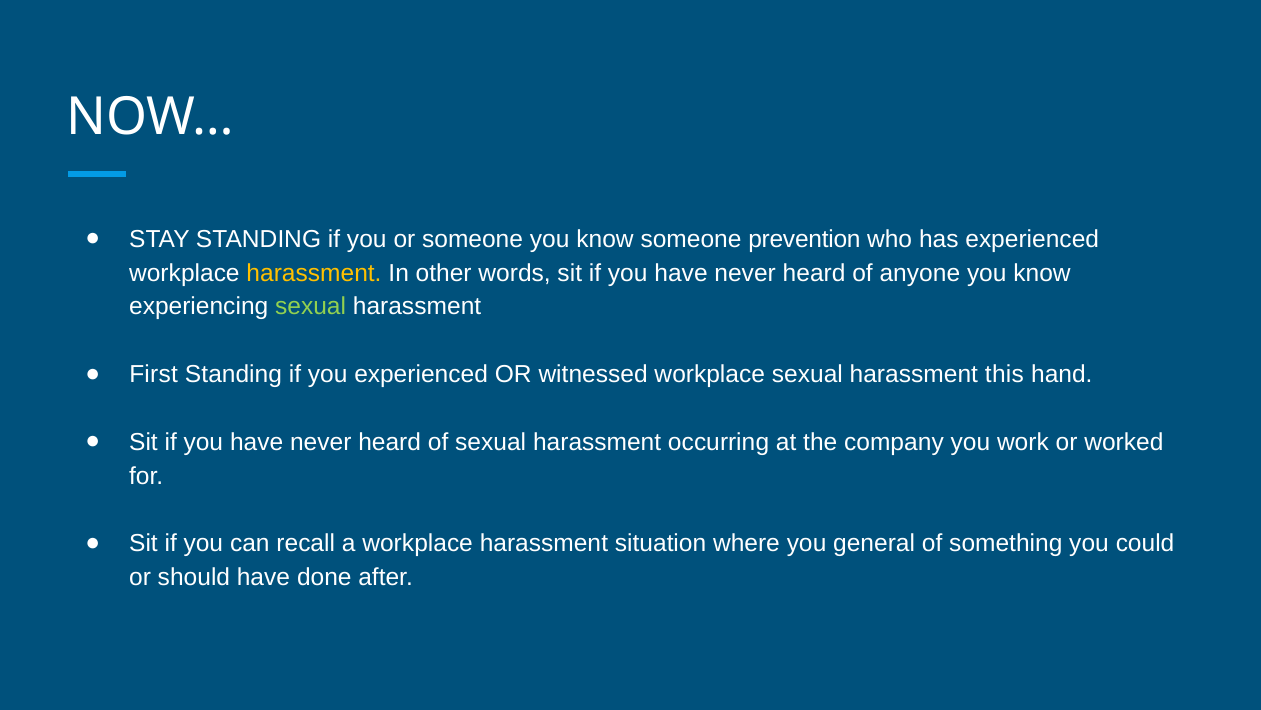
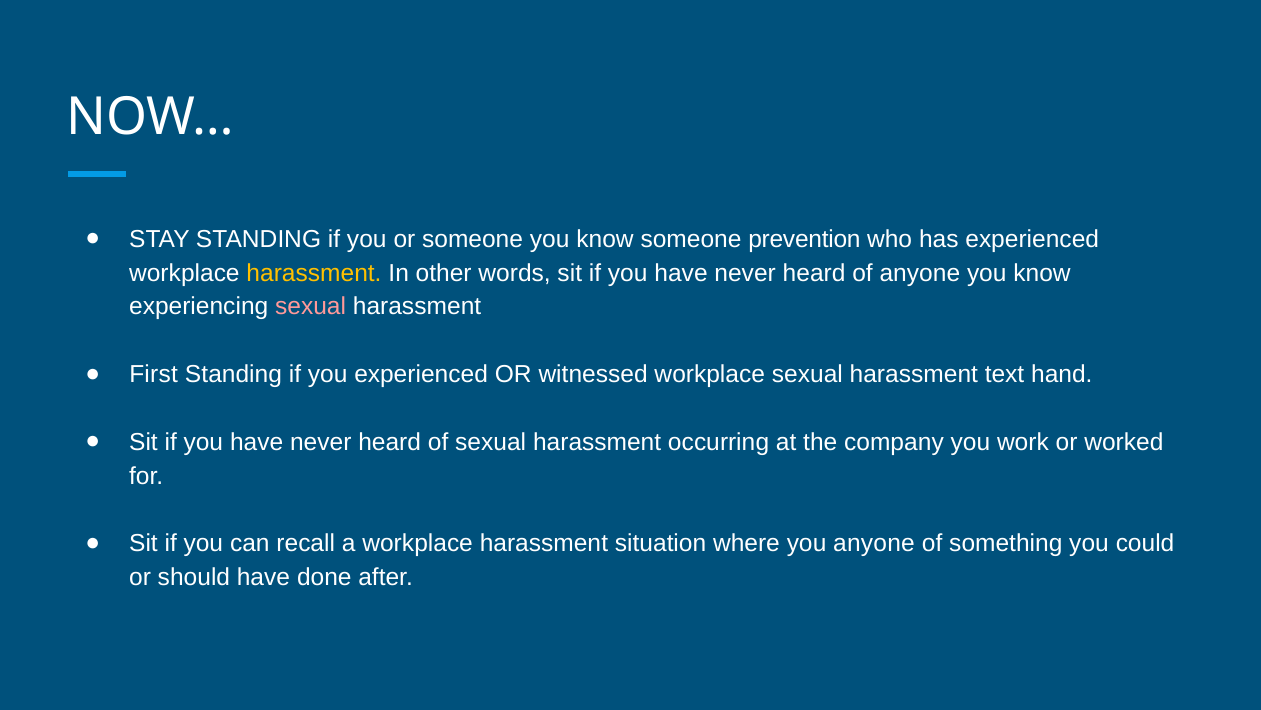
sexual at (311, 306) colour: light green -> pink
this: this -> text
you general: general -> anyone
